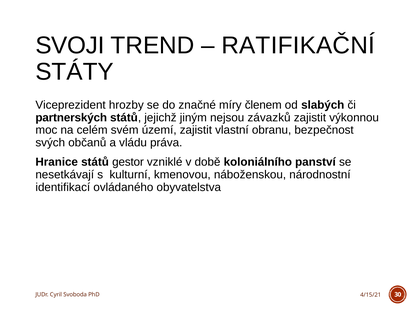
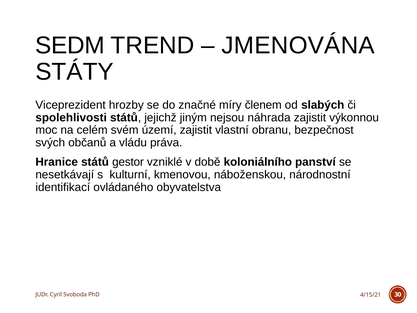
SVOJI: SVOJI -> SEDM
RATIFIKAČNÍ: RATIFIKAČNÍ -> JMENOVÁNA
partnerských: partnerských -> spolehlivosti
závazků: závazků -> náhrada
